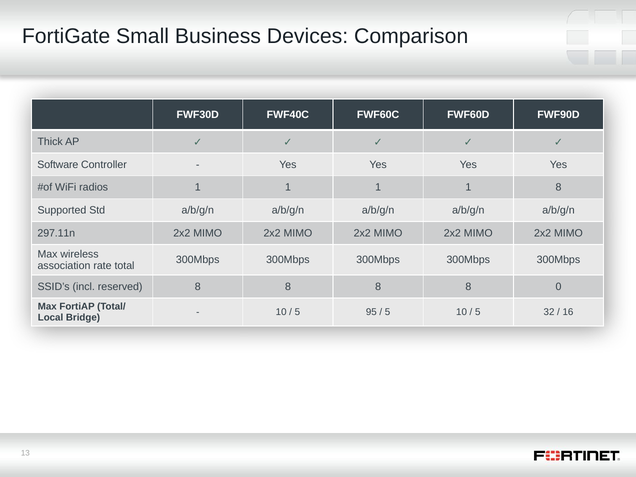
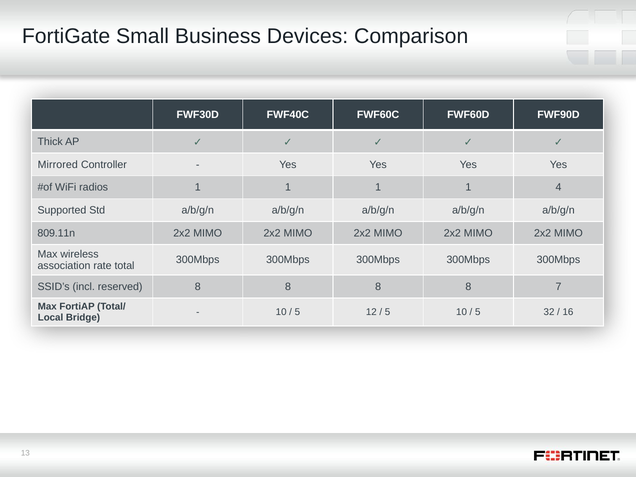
Software: Software -> Mirrored
1 8: 8 -> 4
297.11n: 297.11n -> 809.11n
0: 0 -> 7
95: 95 -> 12
